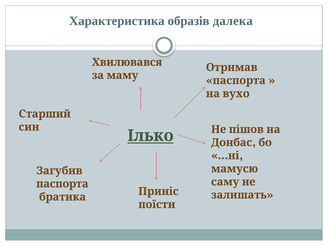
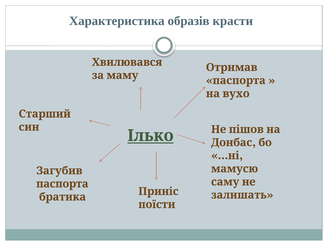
далека: далека -> красти
